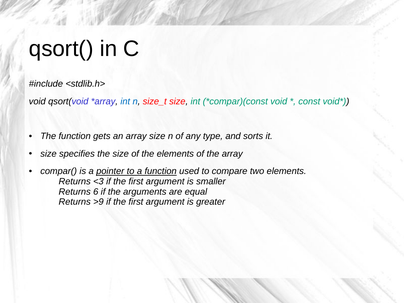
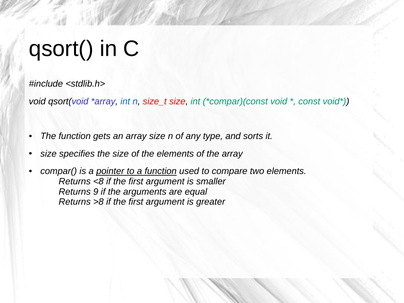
<3: <3 -> <8
6: 6 -> 9
>9: >9 -> >8
